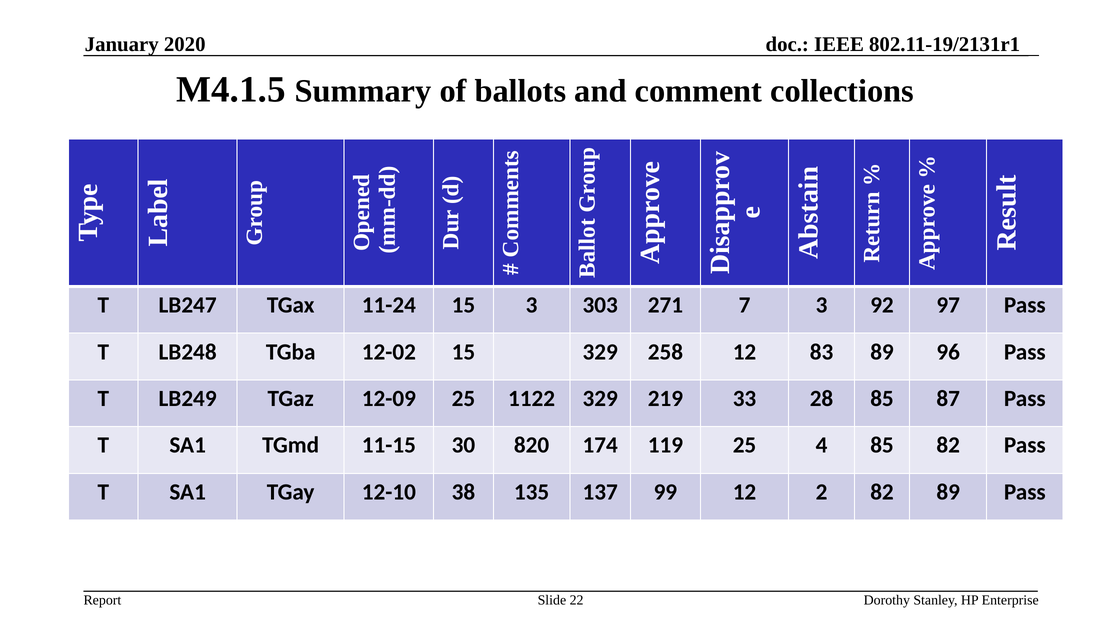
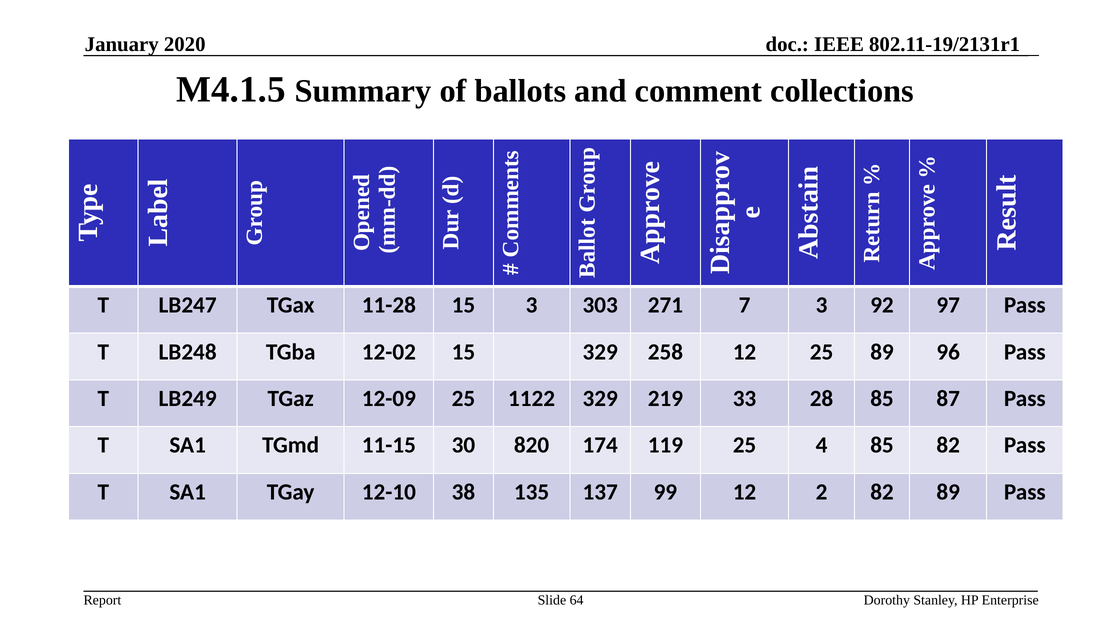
11-24: 11-24 -> 11-28
12 83: 83 -> 25
22: 22 -> 64
